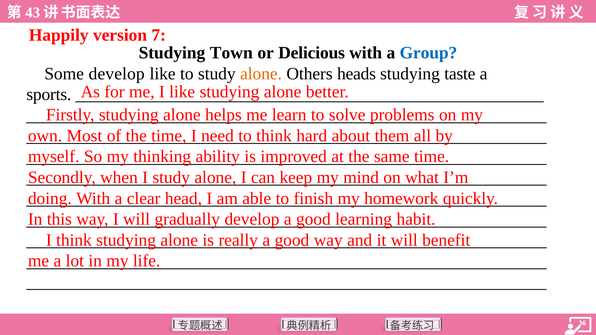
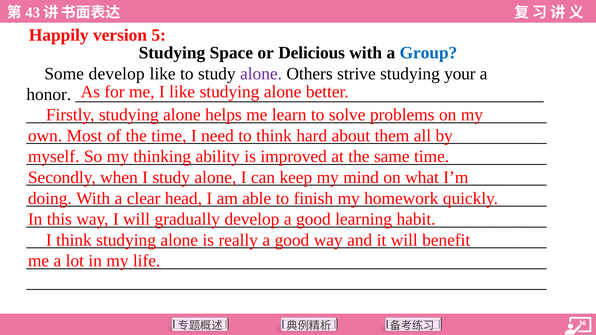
7: 7 -> 5
Town: Town -> Space
alone at (261, 74) colour: orange -> purple
heads: heads -> strive
taste: taste -> your
sports: sports -> honor
